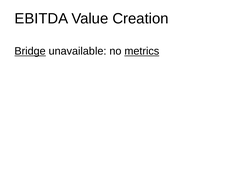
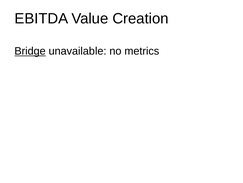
metrics underline: present -> none
